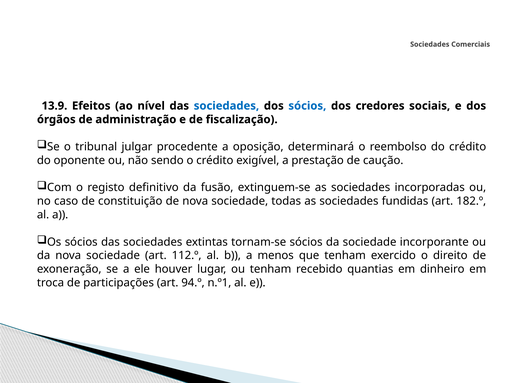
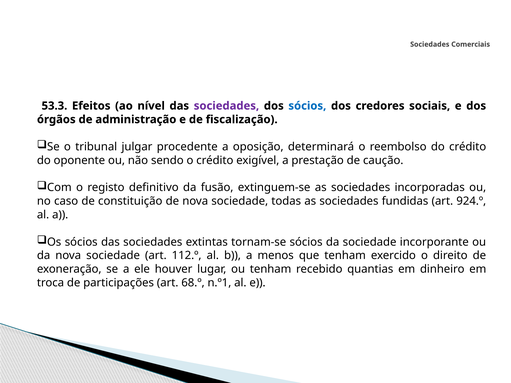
13.9: 13.9 -> 53.3
sociedades at (226, 106) colour: blue -> purple
182.º: 182.º -> 924.º
94.º: 94.º -> 68.º
